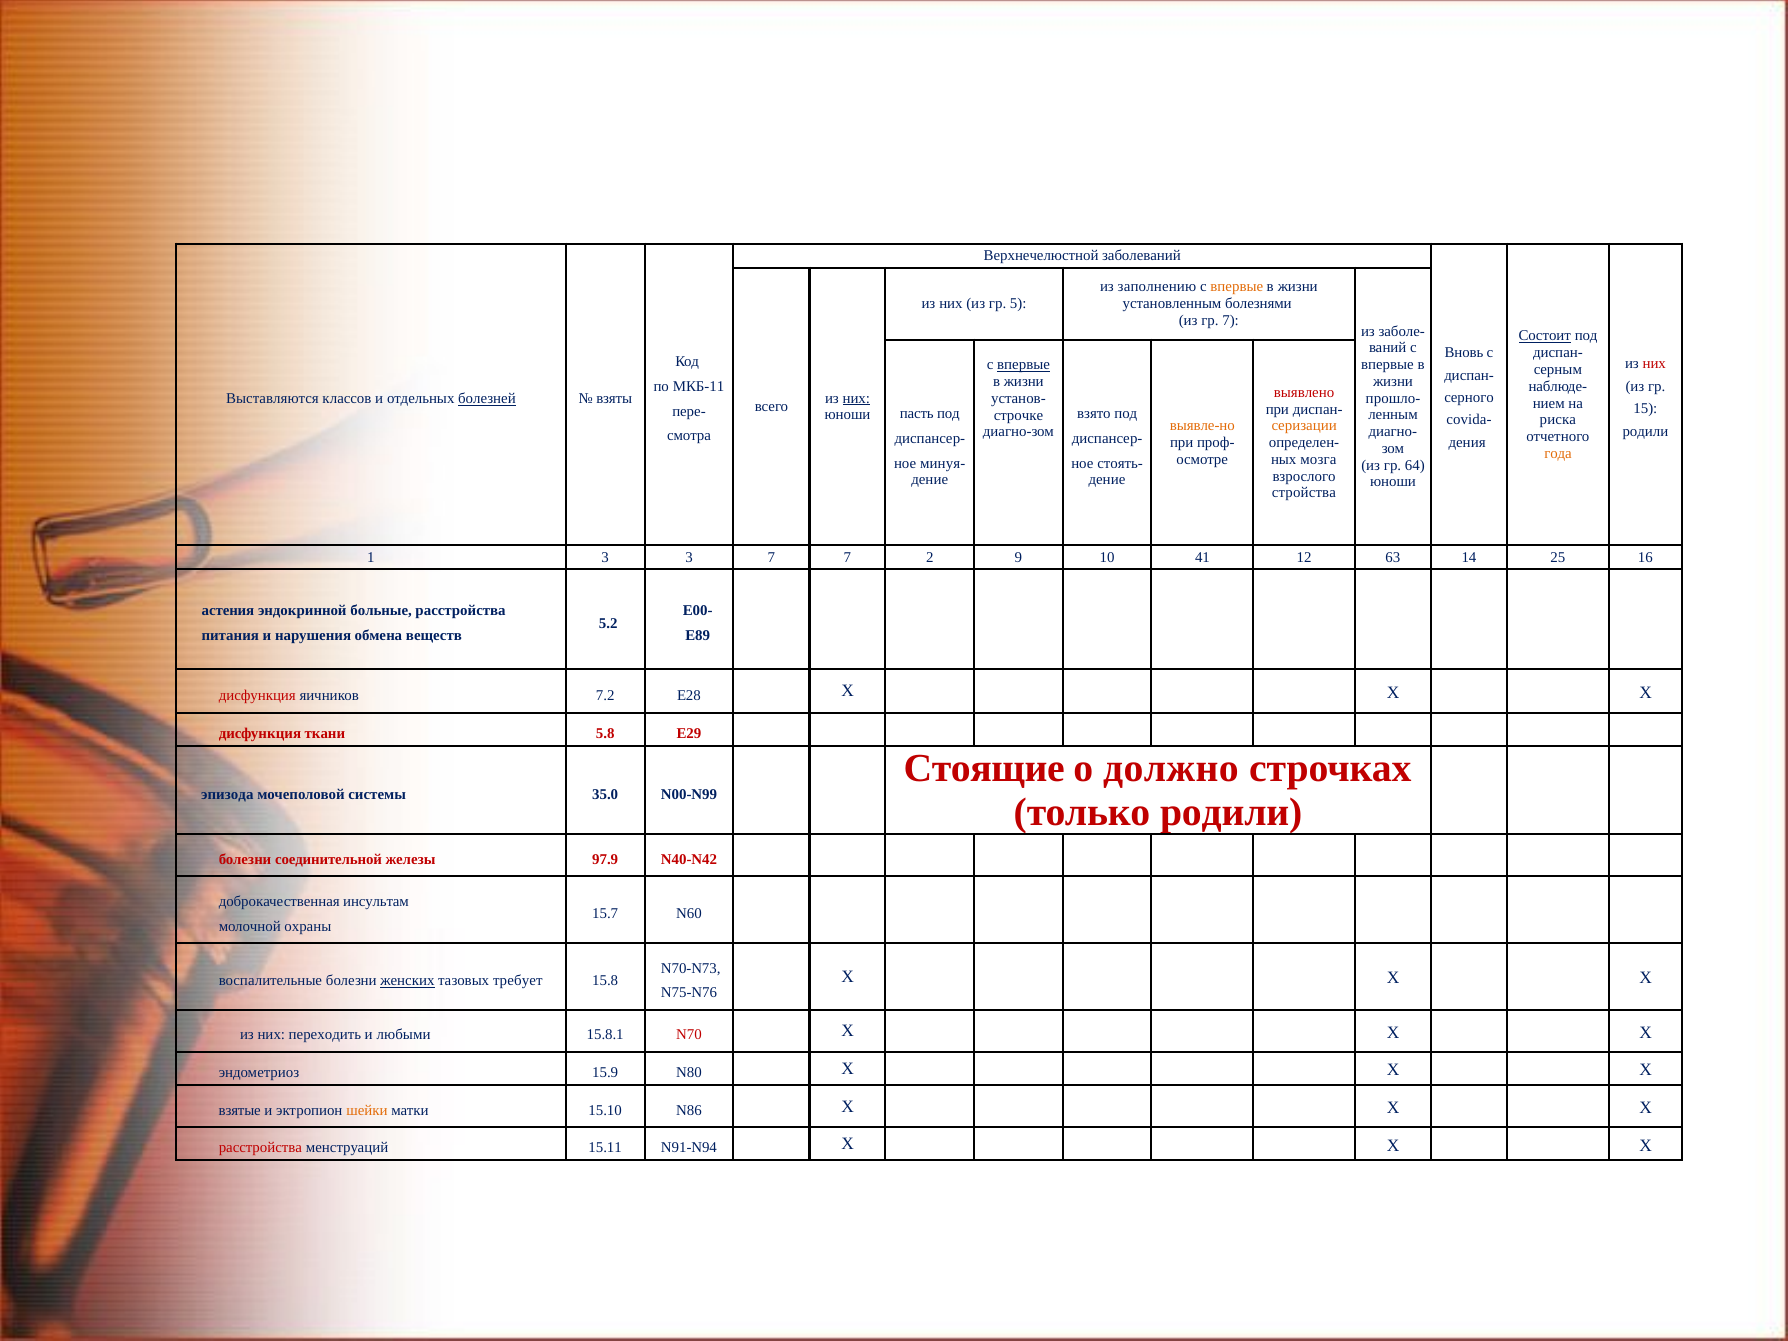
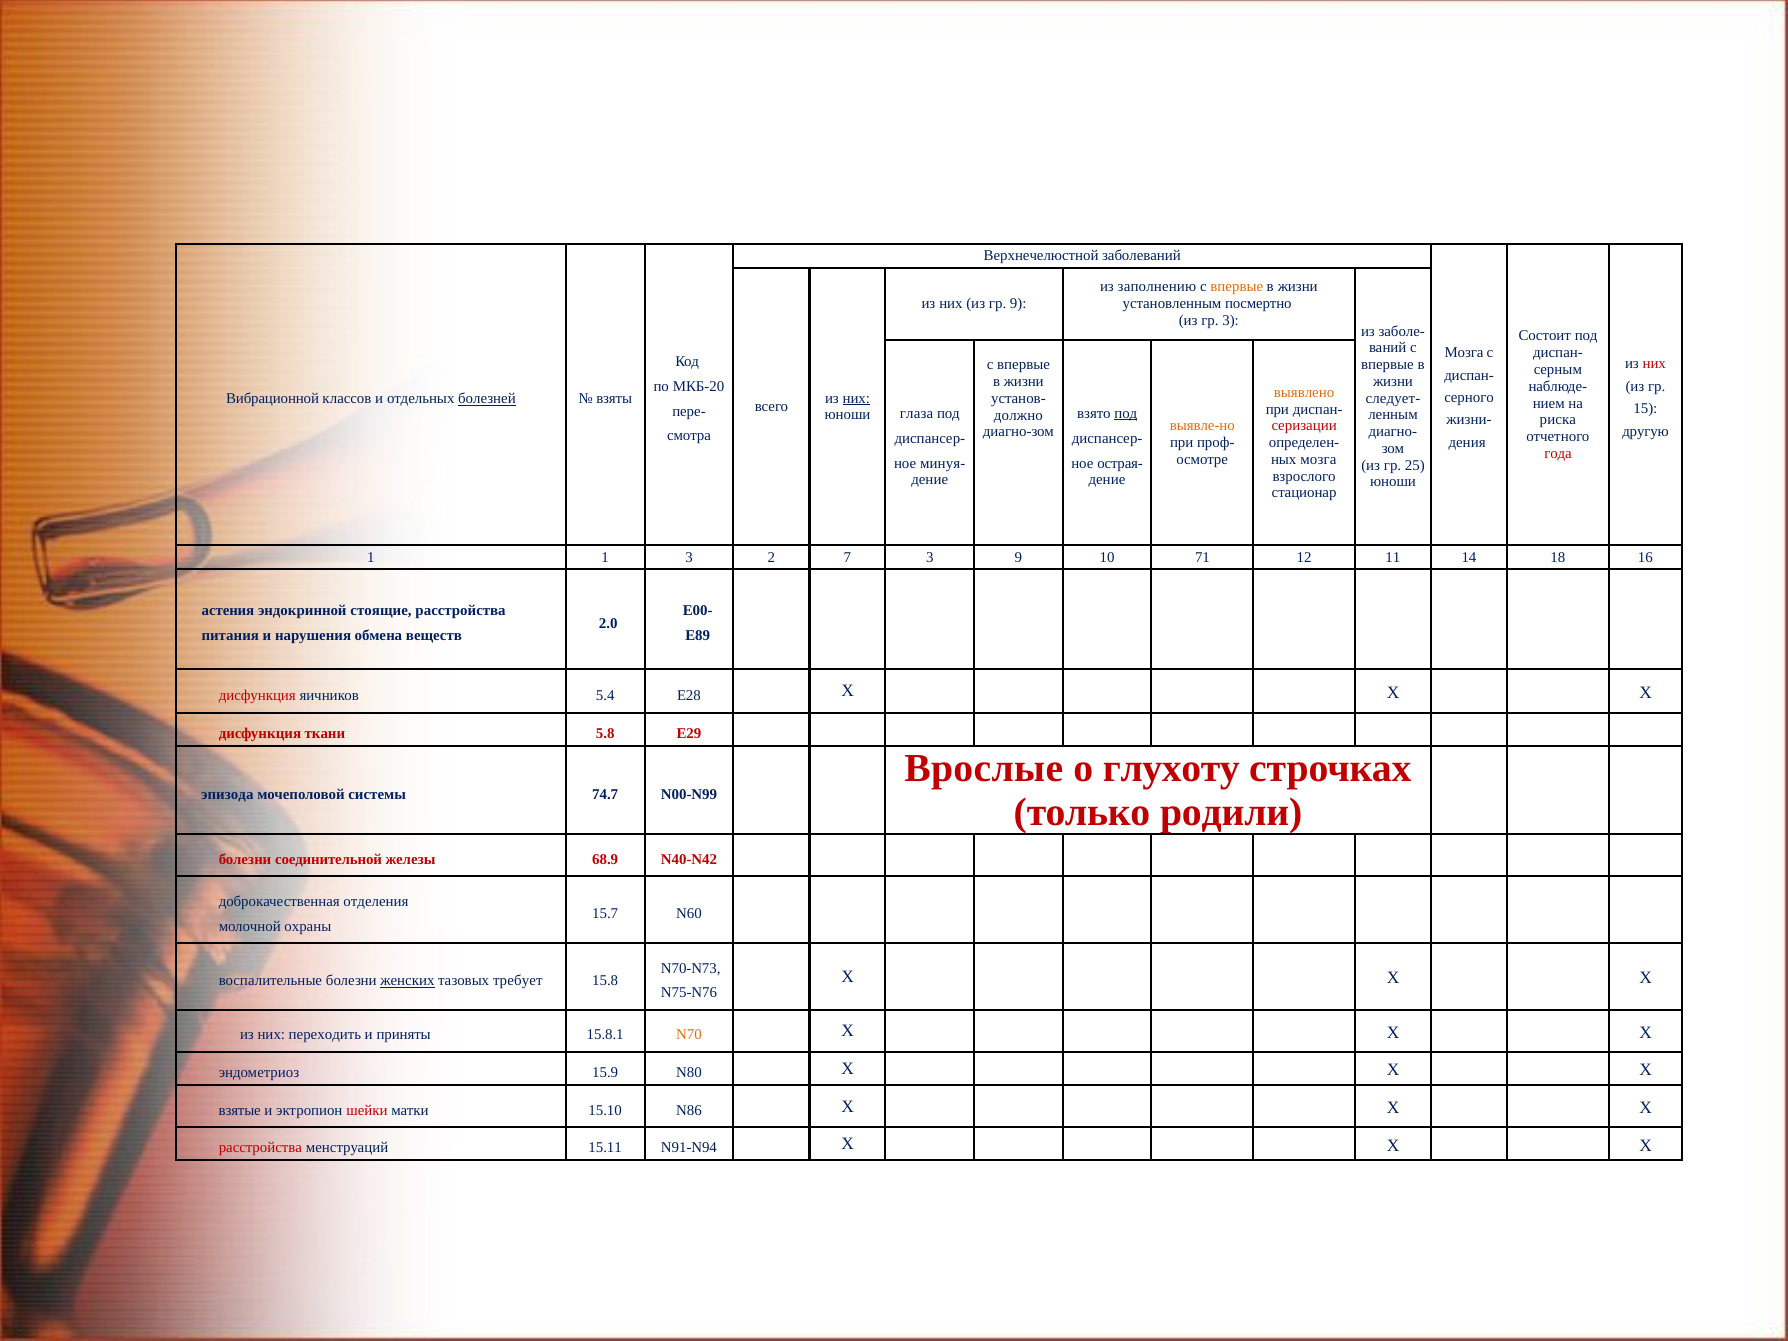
гр 5: 5 -> 9
болезнями: болезнями -> посмертно
гр 7: 7 -> 3
Состоит underline: present -> none
Вновь at (1464, 353): Вновь -> Мозга
впервые at (1024, 365) underline: present -> none
МКБ-11: МКБ-11 -> МКБ-20
выявлено colour: red -> orange
прошло-: прошло- -> следует-
Выставляются: Выставляются -> Вибрационной
пасть: пасть -> глаза
под at (1126, 413) underline: none -> present
строчке: строчке -> должно
сovidа-: сovidа- -> жизни-
серизации colour: orange -> red
родили at (1645, 431): родили -> другую
года colour: orange -> red
стоять-: стоять- -> острая-
64: 64 -> 25
стройства: стройства -> стационар
1 3: 3 -> 1
3 7: 7 -> 2
7 2: 2 -> 3
41: 41 -> 71
63: 63 -> 11
25: 25 -> 18
больные: больные -> стоящие
5.2: 5.2 -> 2.0
7.2: 7.2 -> 5.4
Стоящие: Стоящие -> Врослые
должно: должно -> глухоту
35.0: 35.0 -> 74.7
97.9: 97.9 -> 68.9
инсультам: инсультам -> отделения
любыми: любыми -> приняты
N70 colour: red -> orange
шейки colour: orange -> red
